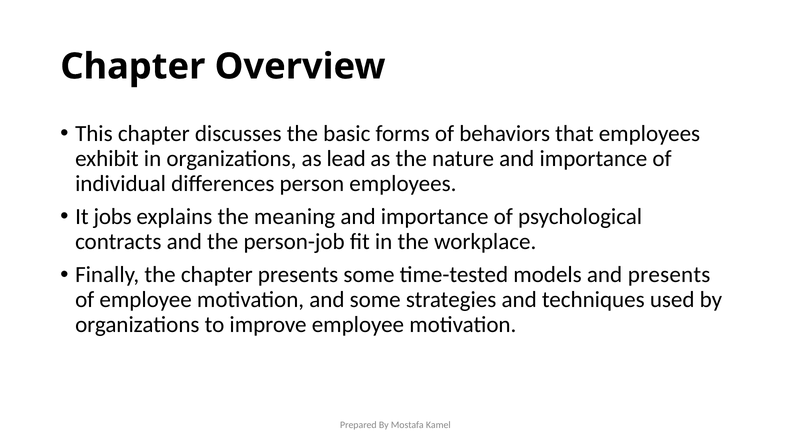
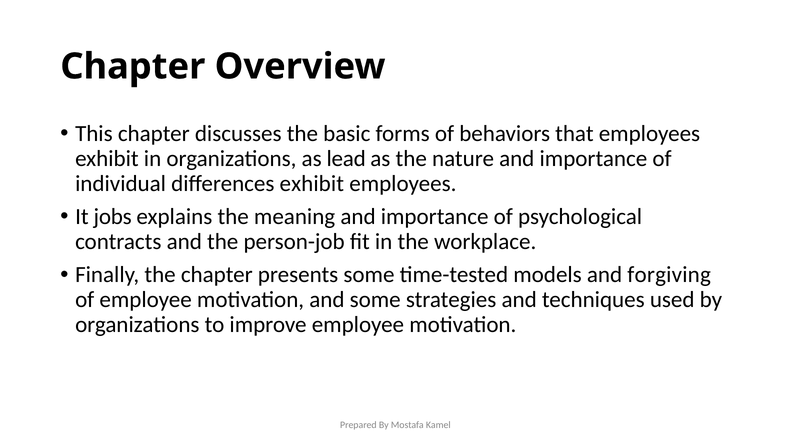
differences person: person -> exhibit
and presents: presents -> forgiving
